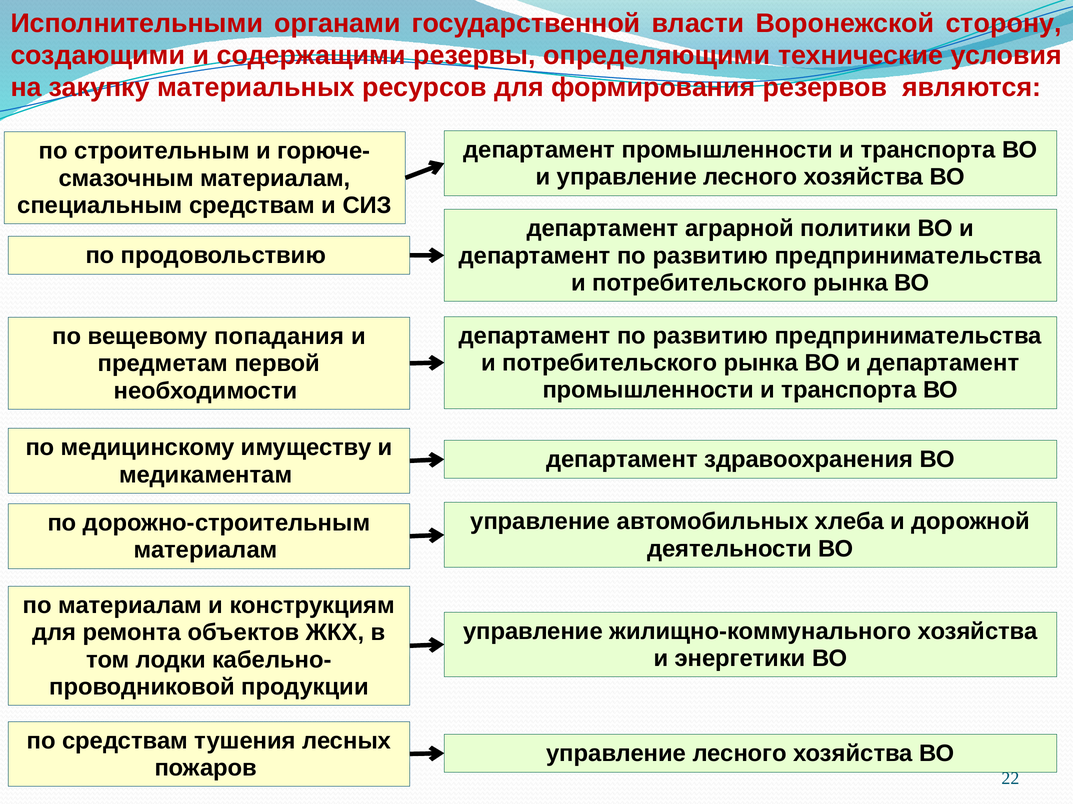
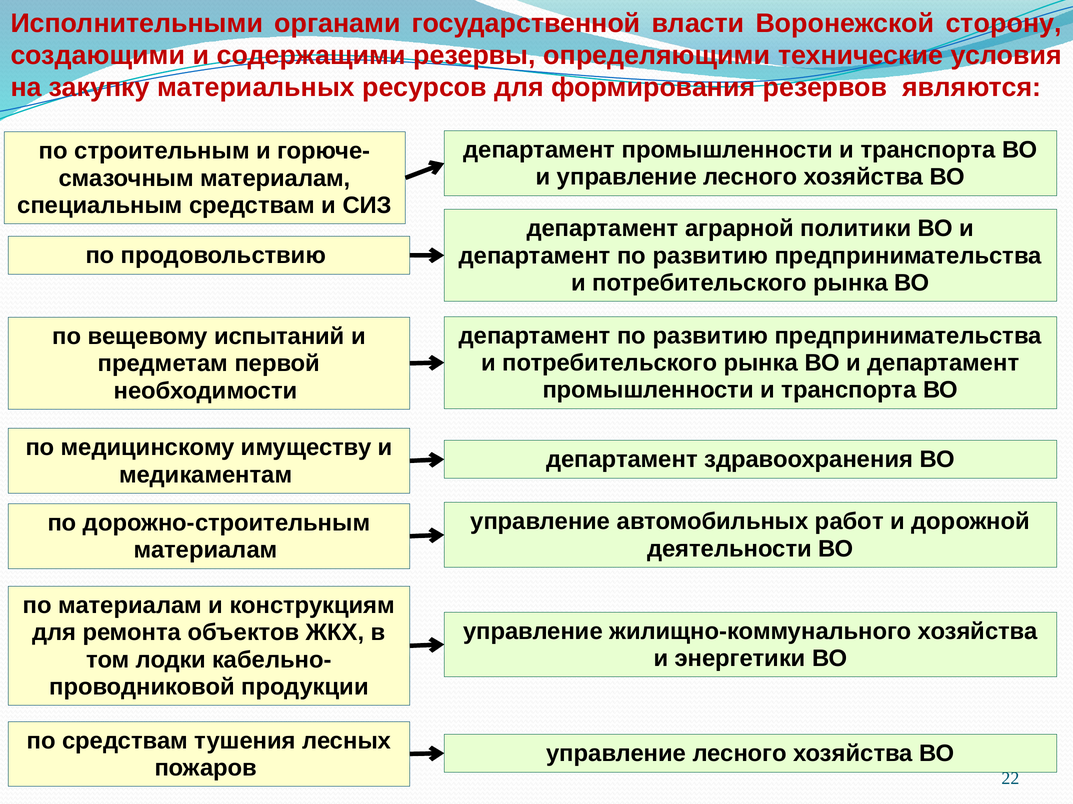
попадания: попадания -> испытаний
хлеба: хлеба -> работ
